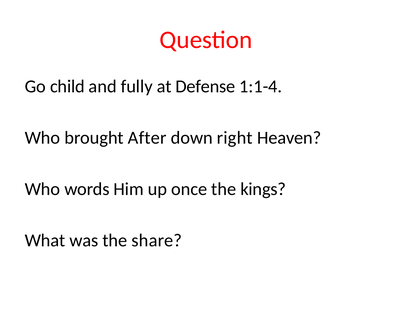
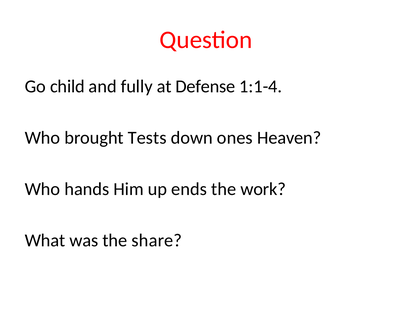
After: After -> Tests
right: right -> ones
words: words -> hands
once: once -> ends
kings: kings -> work
